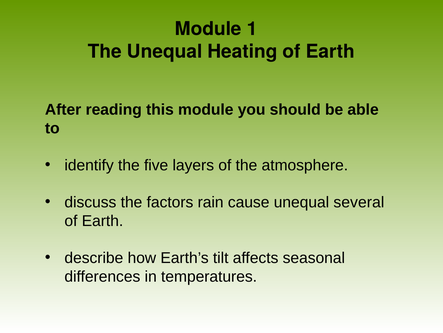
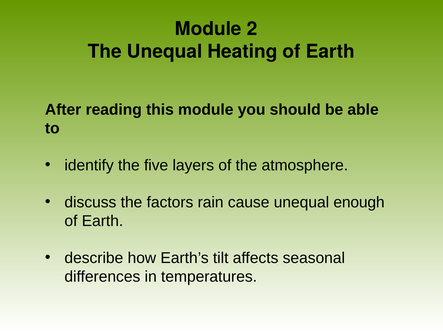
1: 1 -> 2
several: several -> enough
